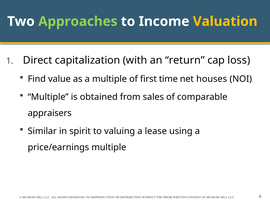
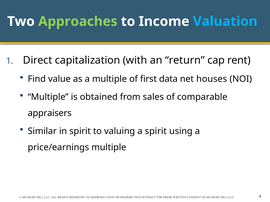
Valuation colour: yellow -> light blue
loss: loss -> rent
time: time -> data
a lease: lease -> spirit
